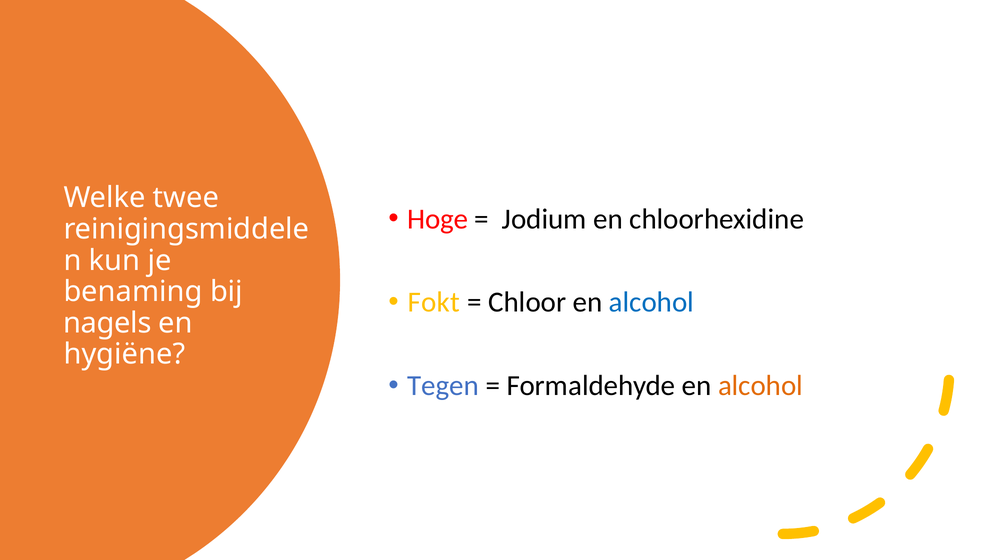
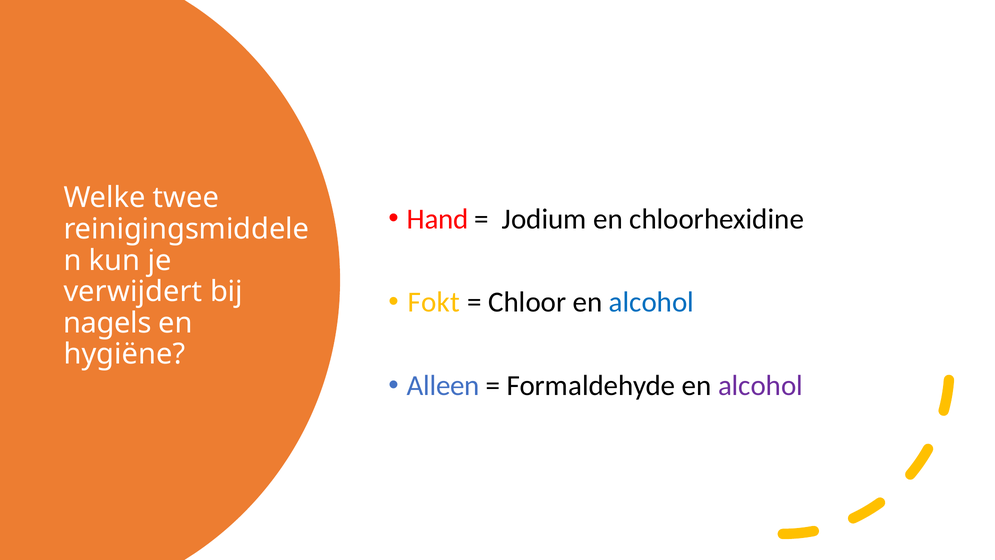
Hoge: Hoge -> Hand
benaming: benaming -> verwijdert
Tegen: Tegen -> Alleen
alcohol at (761, 385) colour: orange -> purple
